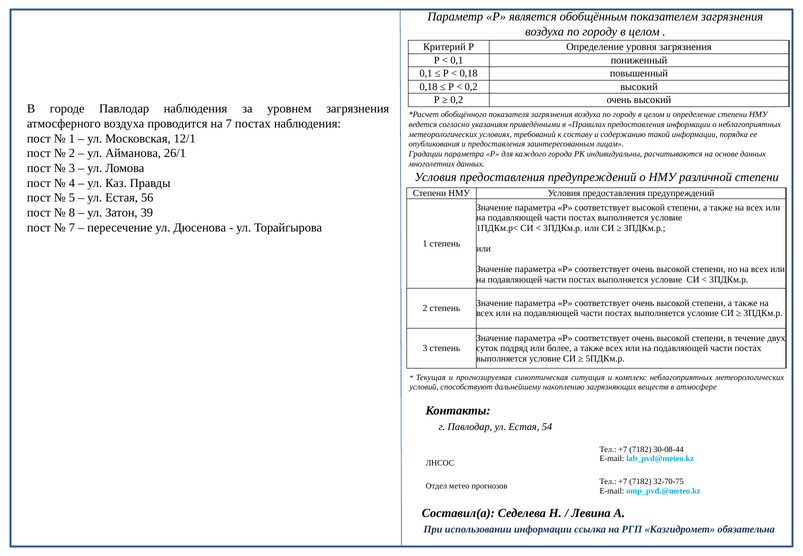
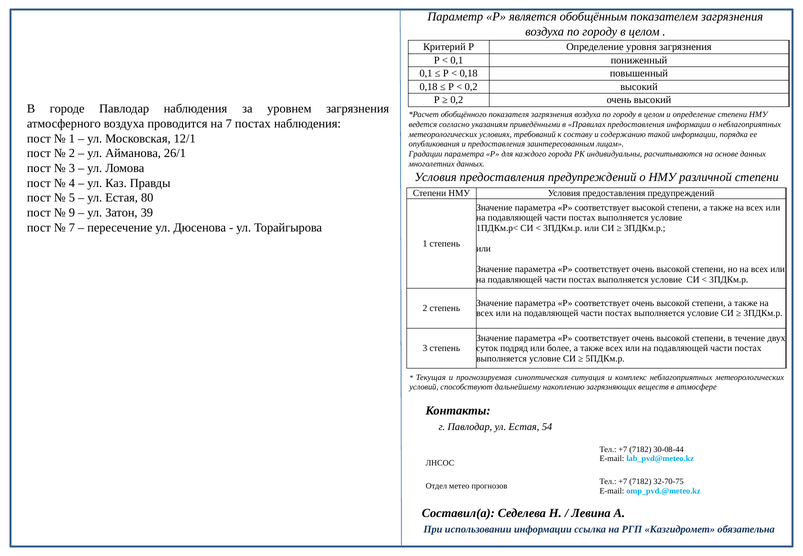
56: 56 -> 80
8: 8 -> 9
